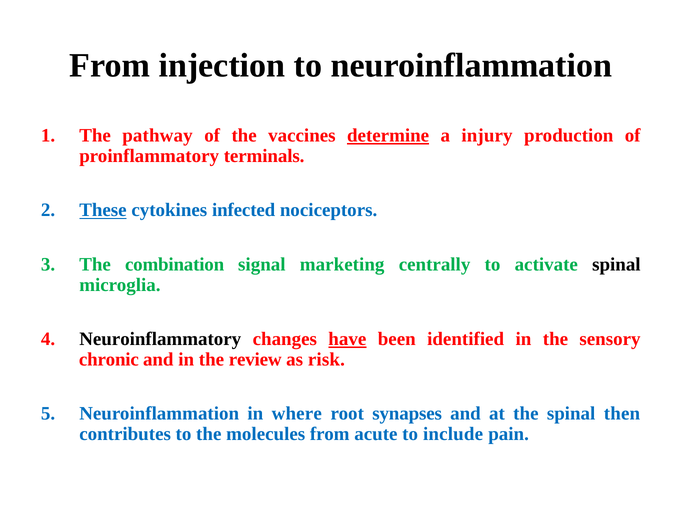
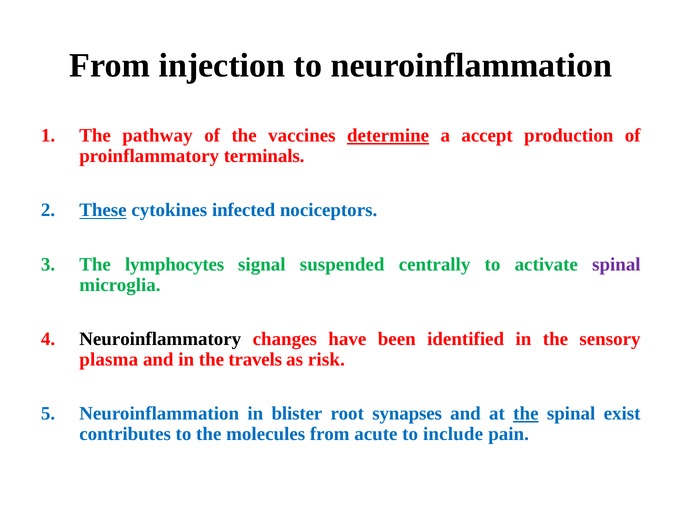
injury: injury -> accept
combination: combination -> lymphocytes
marketing: marketing -> suspended
spinal at (616, 264) colour: black -> purple
have underline: present -> none
chronic: chronic -> plasma
review: review -> travels
where: where -> blister
the at (526, 413) underline: none -> present
then: then -> exist
